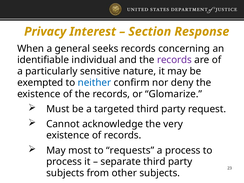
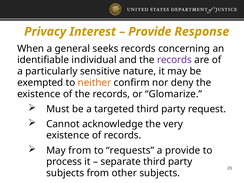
Section at (150, 32): Section -> Provide
neither colour: blue -> orange
May most: most -> from
a process: process -> provide
